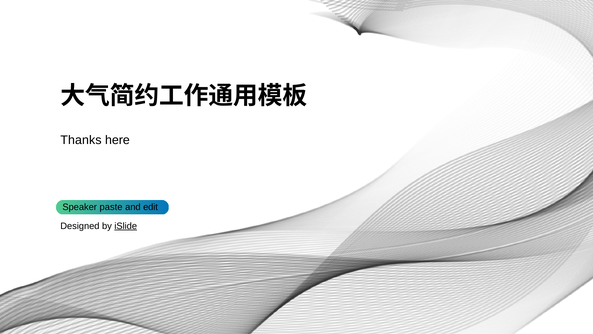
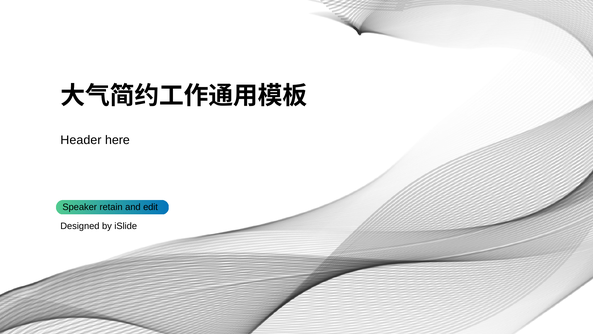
Thanks: Thanks -> Header
paste: paste -> retain
iSlide underline: present -> none
